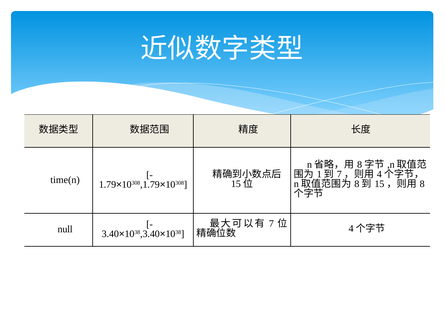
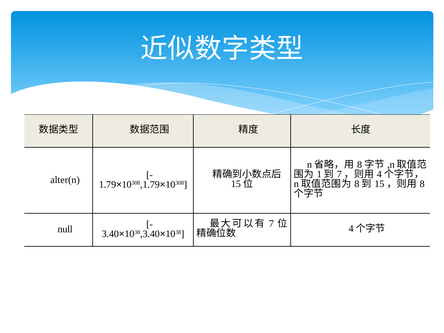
time(n: time(n -> alter(n
